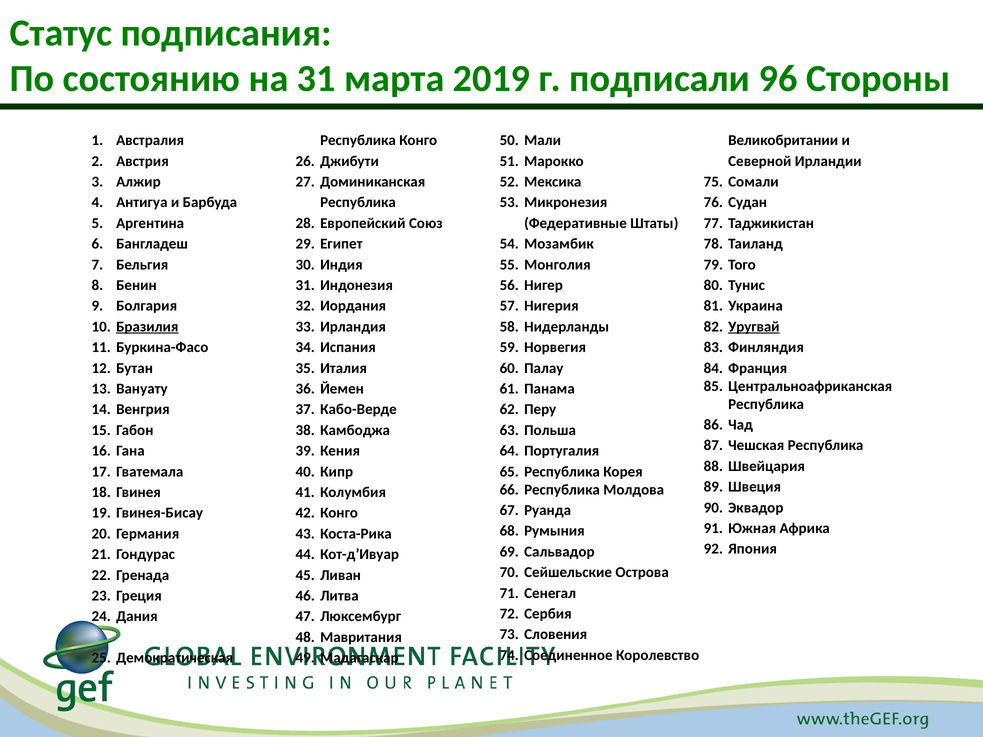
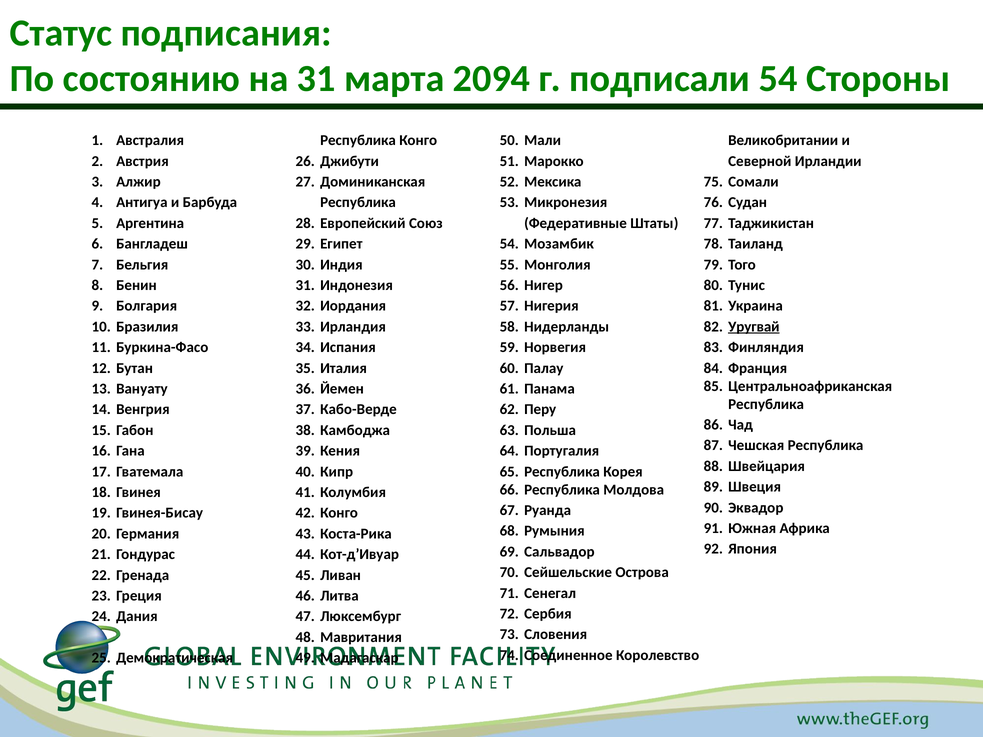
2019: 2019 -> 2094
подписали 96: 96 -> 54
Бразилия underline: present -> none
